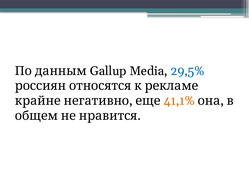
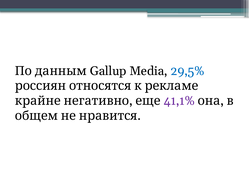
41,1% colour: orange -> purple
